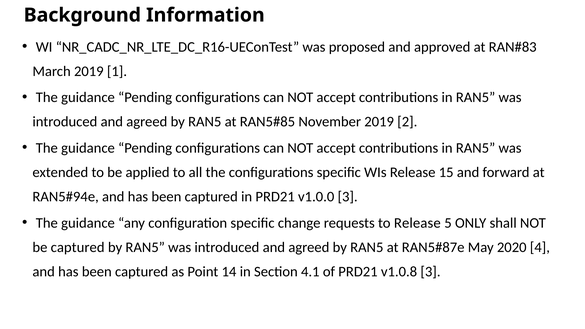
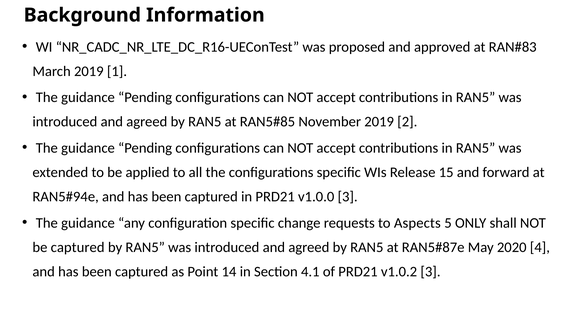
to Release: Release -> Aspects
v1.0.8: v1.0.8 -> v1.0.2
